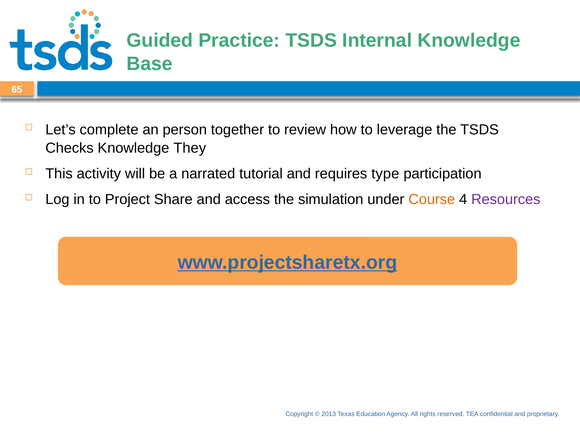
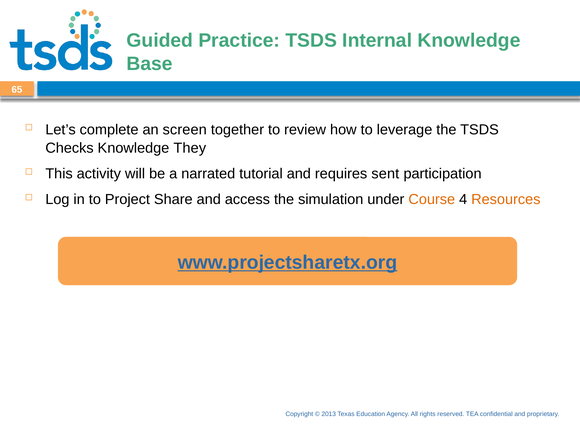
person: person -> screen
type: type -> sent
Resources colour: purple -> orange
